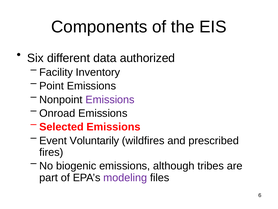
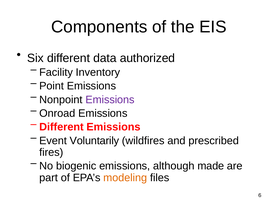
Selected at (61, 127): Selected -> Different
tribes: tribes -> made
modeling colour: purple -> orange
